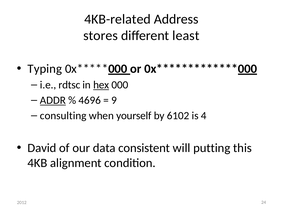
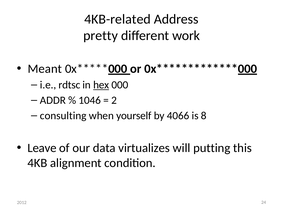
stores: stores -> pretty
least: least -> work
Typing: Typing -> Meant
ADDR underline: present -> none
4696: 4696 -> 1046
9: 9 -> 2
6102: 6102 -> 4066
4: 4 -> 8
David: David -> Leave
consistent: consistent -> virtualizes
